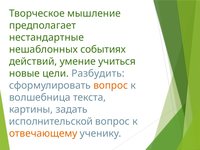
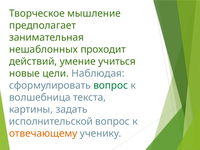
нестандартные: нестандартные -> занимательная
событиях: событиях -> проходит
Разбудить: Разбудить -> Наблюдая
вопрос at (111, 85) colour: orange -> green
